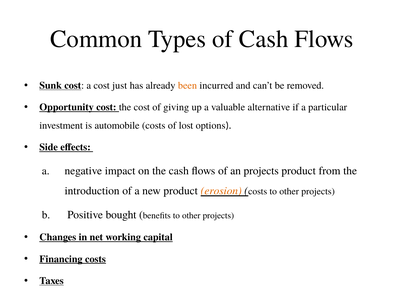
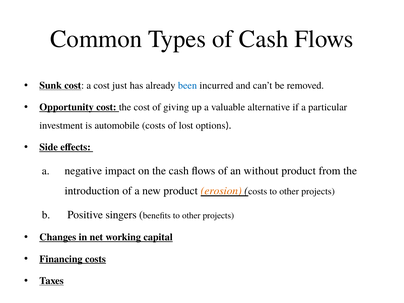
been colour: orange -> blue
an projects: projects -> without
bought: bought -> singers
